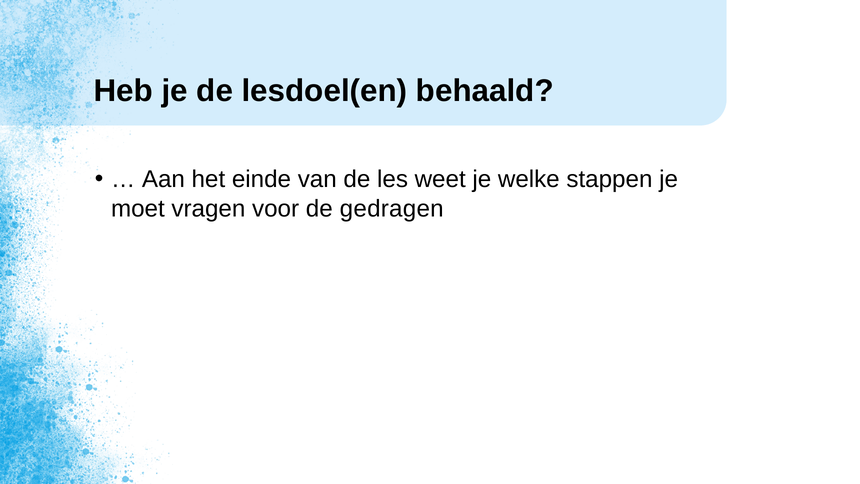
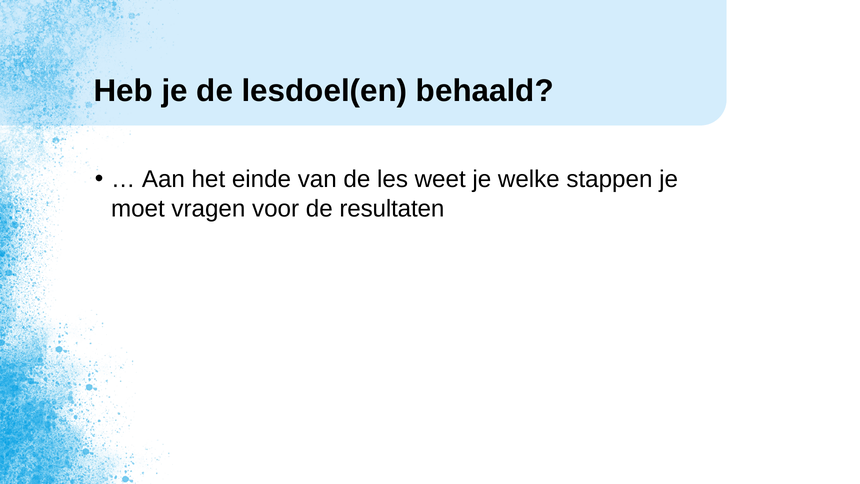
gedragen: gedragen -> resultaten
